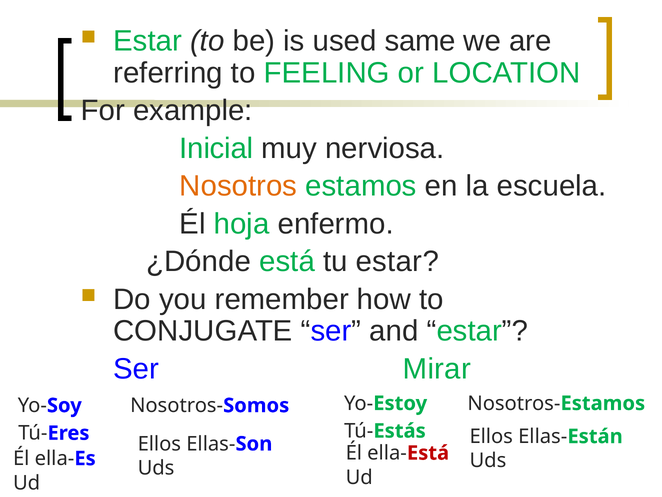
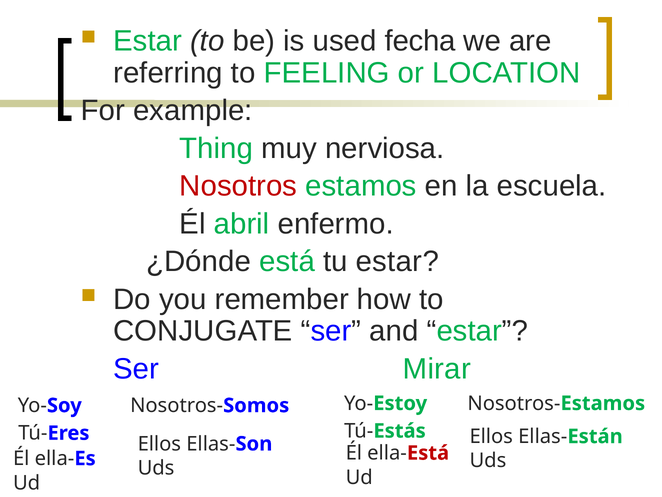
same: same -> fecha
Inicial: Inicial -> Thing
Nosotros colour: orange -> red
hoja: hoja -> abril
